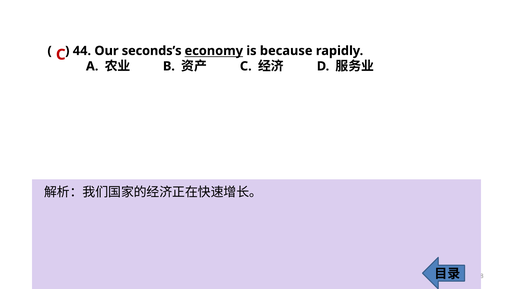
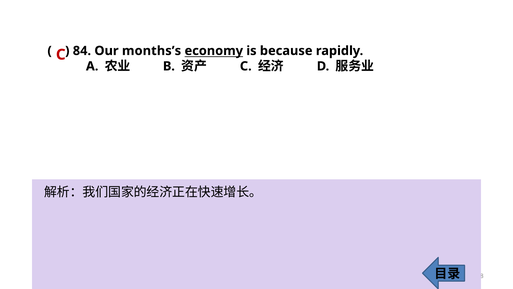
44: 44 -> 84
seconds’s: seconds’s -> months’s
